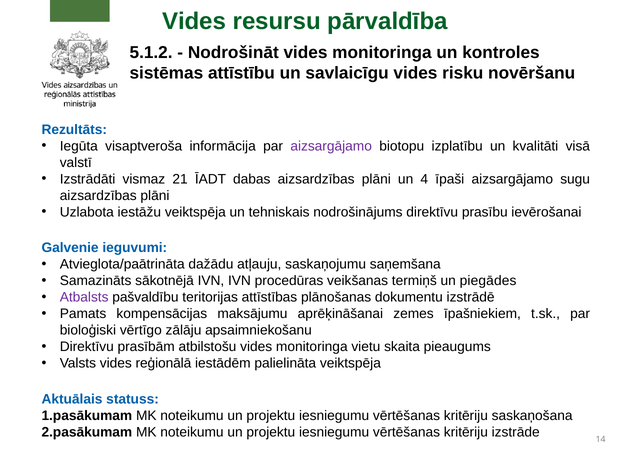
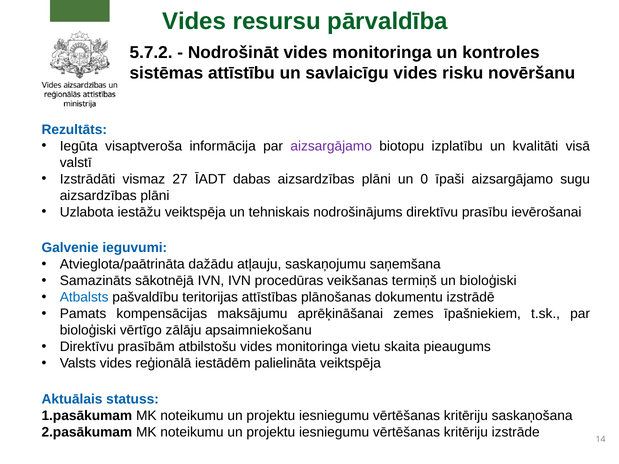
5.1.2: 5.1.2 -> 5.7.2
21: 21 -> 27
4: 4 -> 0
un piegādes: piegādes -> bioloģiski
Atbalsts colour: purple -> blue
